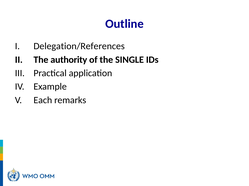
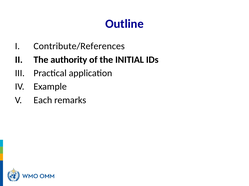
Delegation/References: Delegation/References -> Contribute/References
SINGLE: SINGLE -> INITIAL
